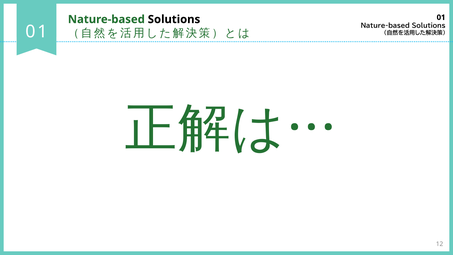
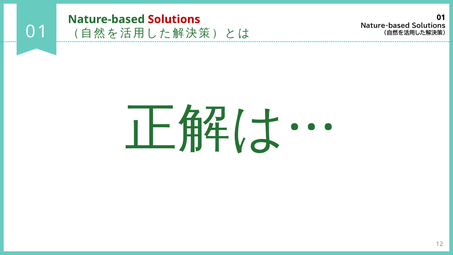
Solutions at (174, 19) colour: black -> red
